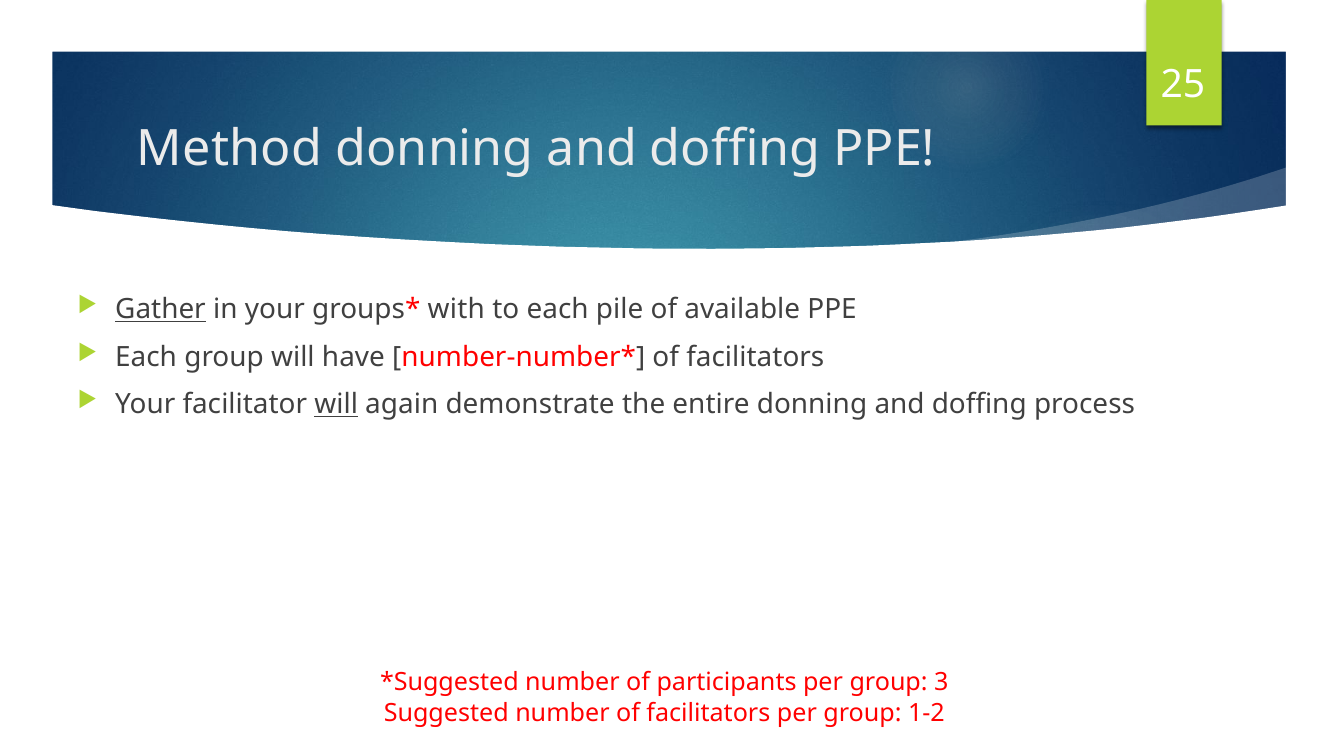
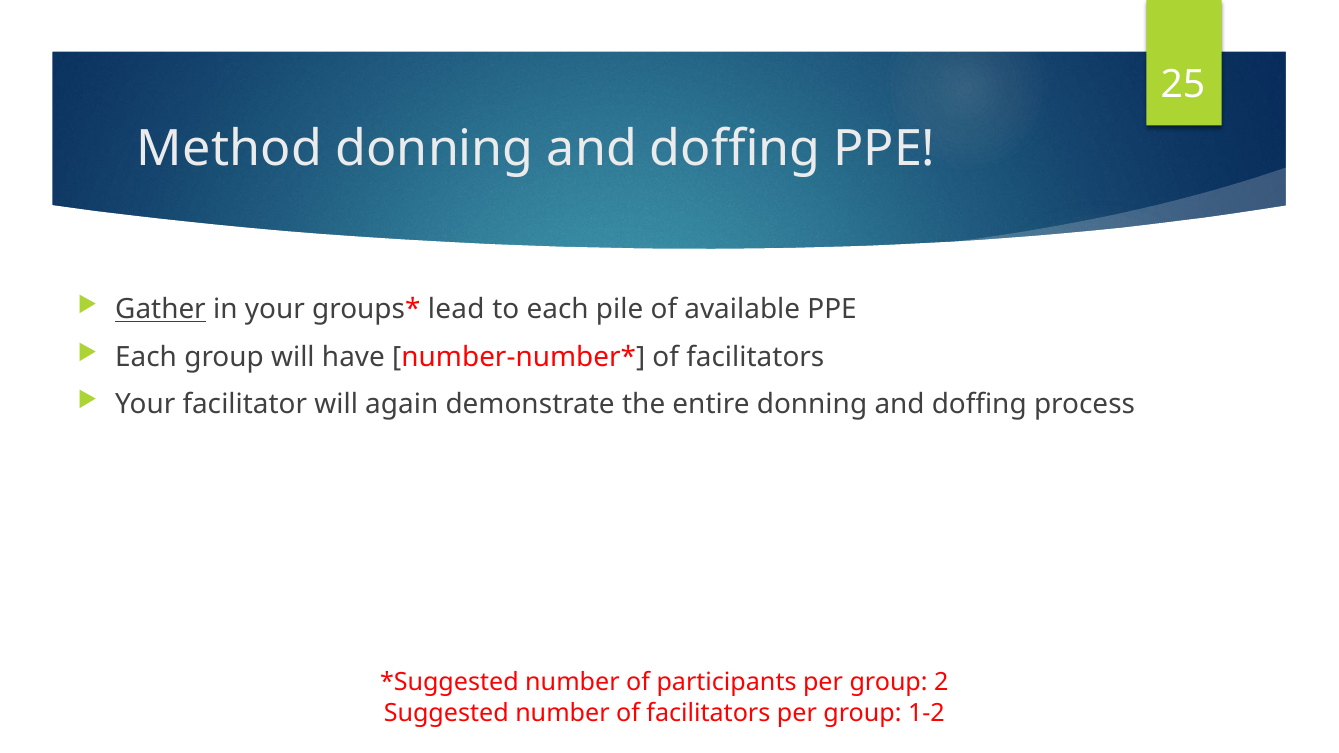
with: with -> lead
will at (336, 405) underline: present -> none
3: 3 -> 2
